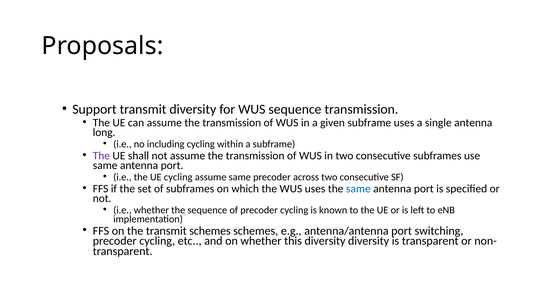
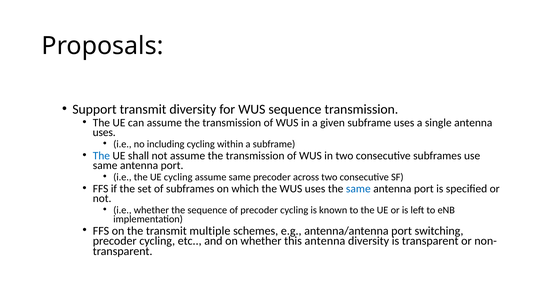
long at (104, 133): long -> uses
The at (101, 156) colour: purple -> blue
transmit schemes: schemes -> multiple
this diversity: diversity -> antenna
